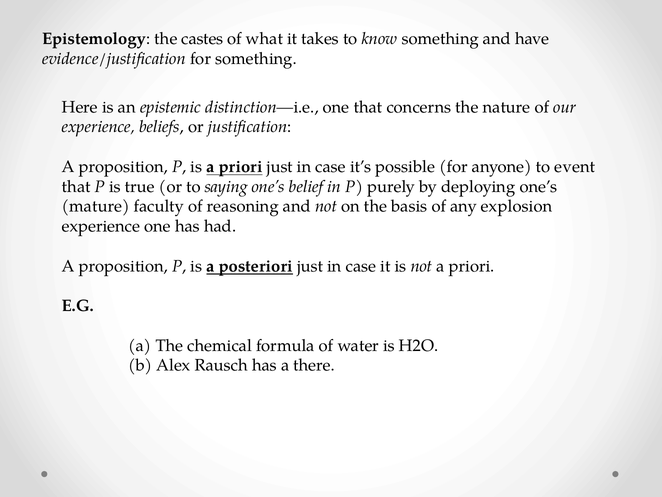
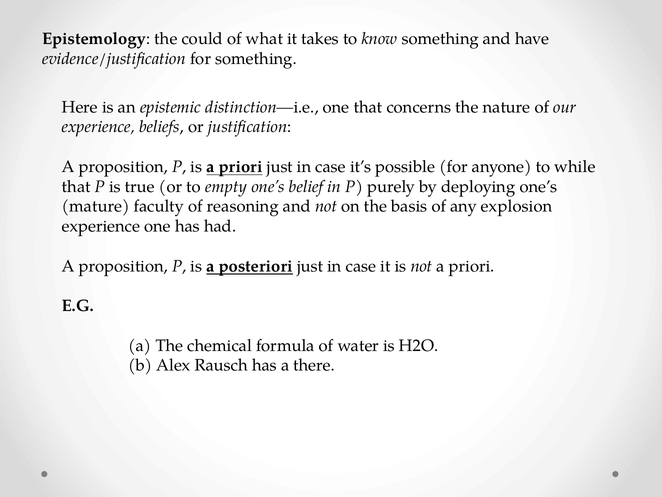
castes: castes -> could
event: event -> while
saying: saying -> empty
